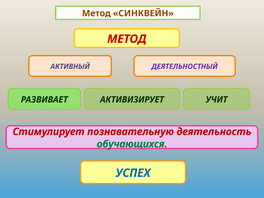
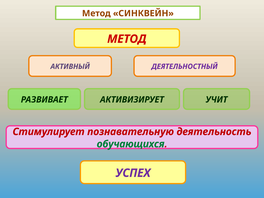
УСПЕХ colour: blue -> purple
